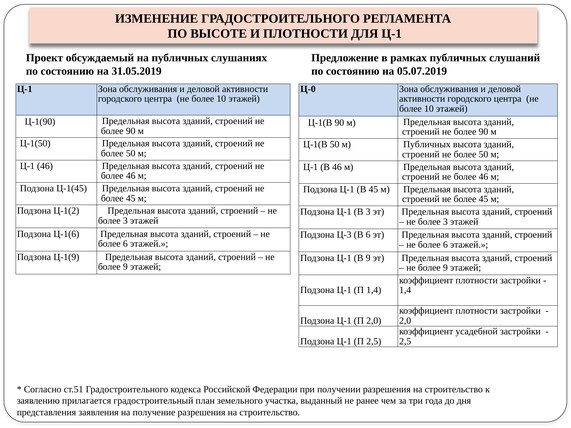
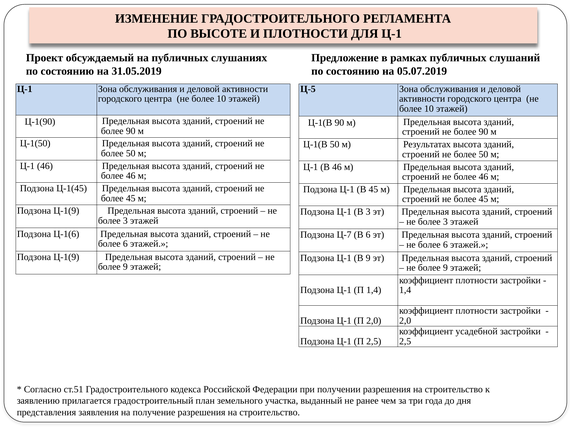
Ц-0: Ц-0 -> Ц-5
м Публичных: Публичных -> Результатах
Ц-1(2 at (66, 211): Ц-1(2 -> Ц-1(9
Ц-3: Ц-3 -> Ц-7
